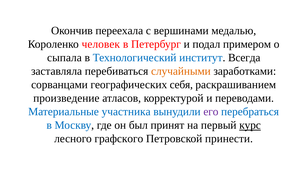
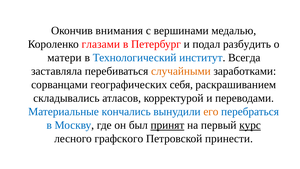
переехала: переехала -> внимания
человек: человек -> глазами
примером: примером -> разбудить
сыпала: сыпала -> матери
произведение: произведение -> складывались
участника: участника -> кончались
его colour: purple -> orange
принят underline: none -> present
